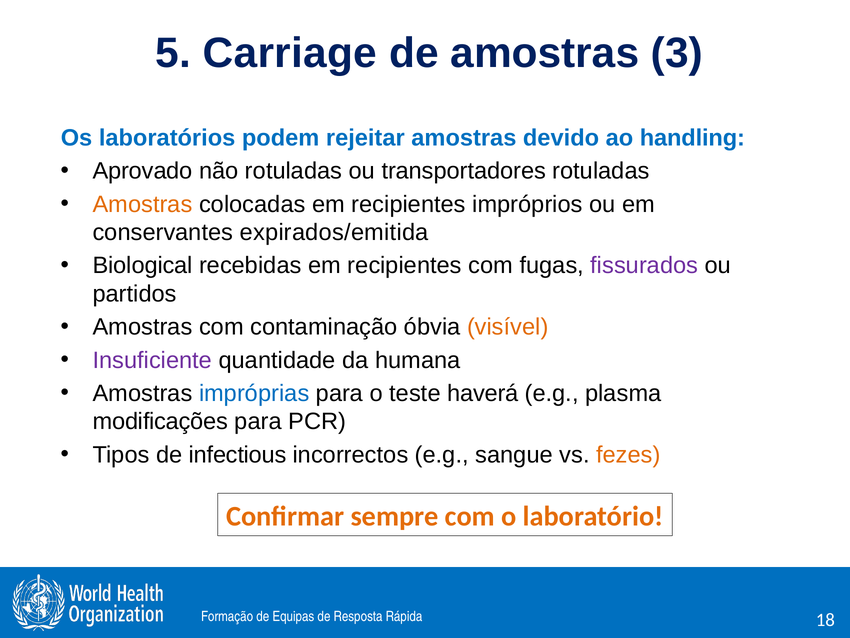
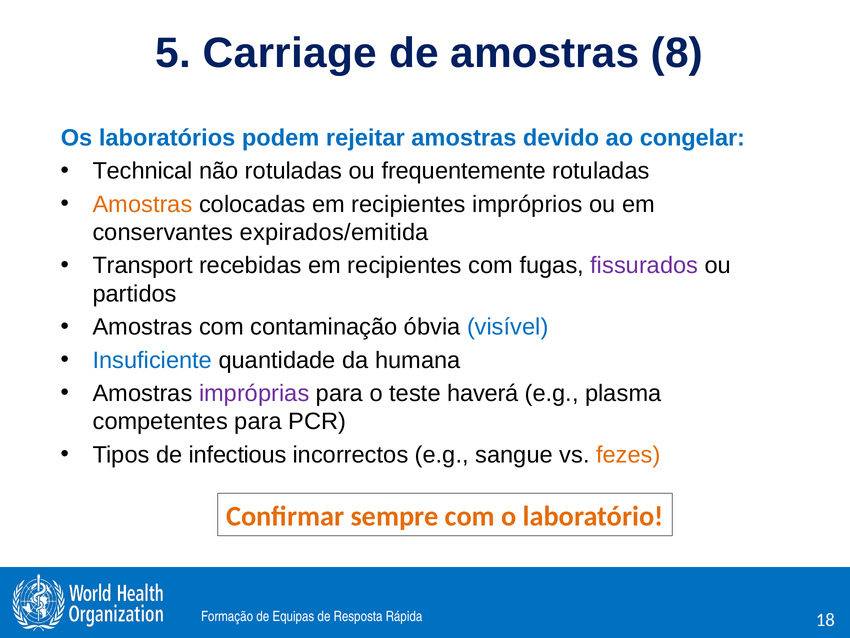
3: 3 -> 8
handling: handling -> congelar
Aprovado: Aprovado -> Technical
transportadores: transportadores -> frequentemente
Biological: Biological -> Transport
visível colour: orange -> blue
Insuficiente colour: purple -> blue
impróprias colour: blue -> purple
modificações: modificações -> competentes
